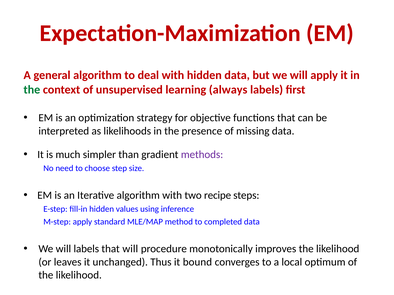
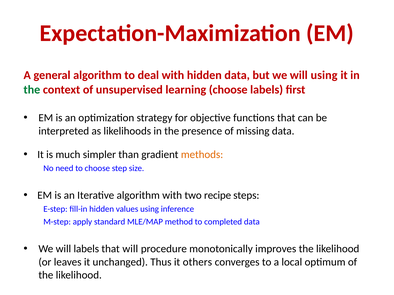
will apply: apply -> using
learning always: always -> choose
methods colour: purple -> orange
bound: bound -> others
